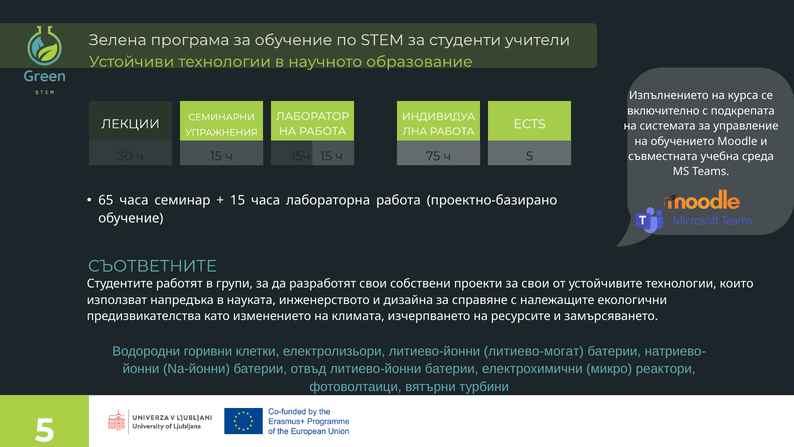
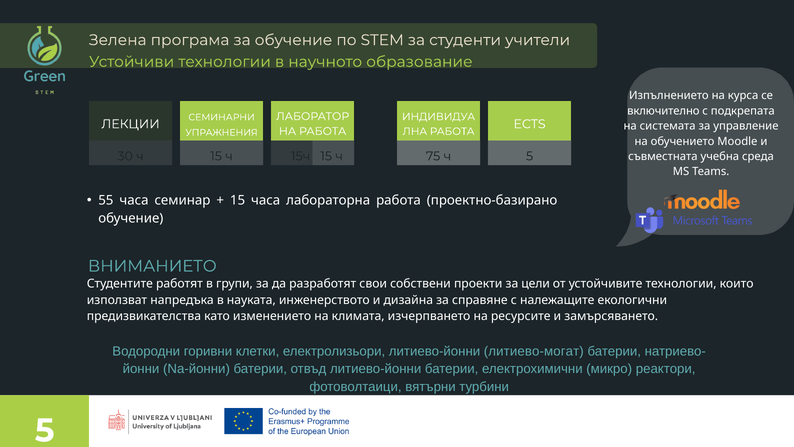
65: 65 -> 55
СЪОТВЕТНИТЕ: СЪОТВЕТНИТЕ -> ВНИМАНИЕТО
за свои: свои -> цели
